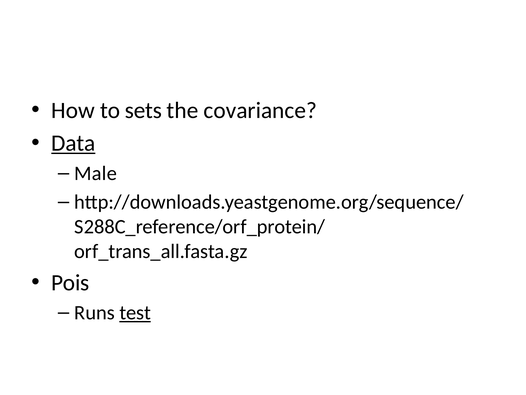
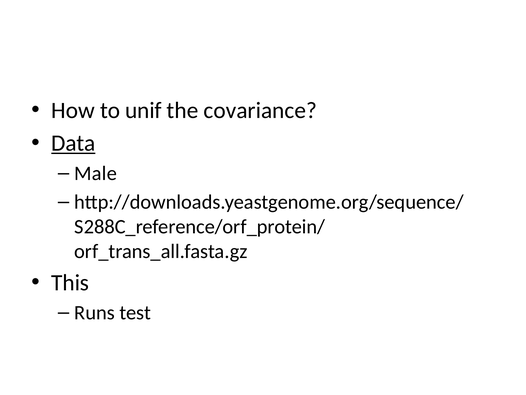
sets: sets -> unif
Pois: Pois -> This
test underline: present -> none
